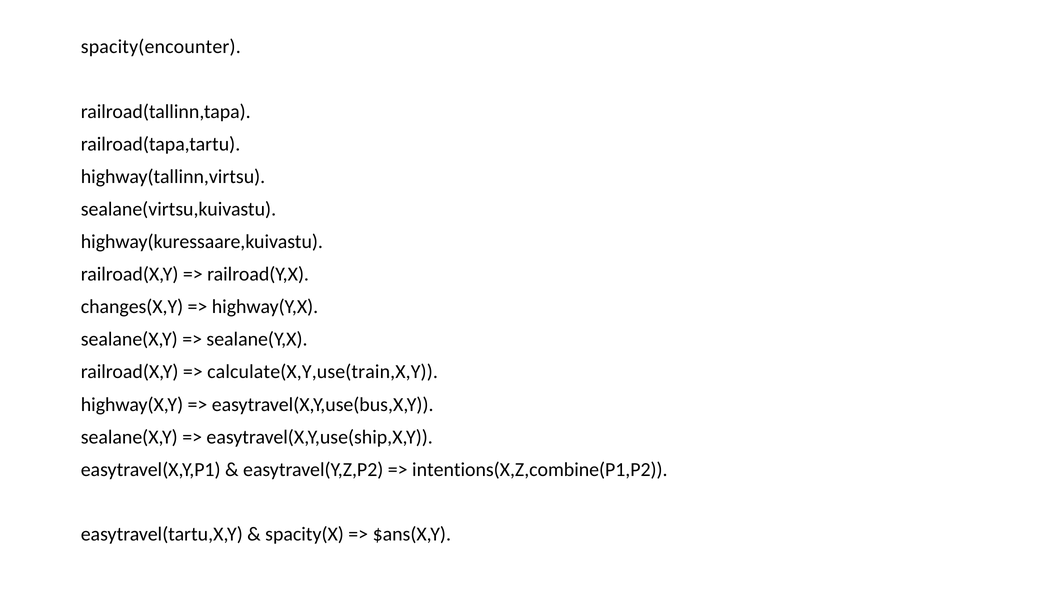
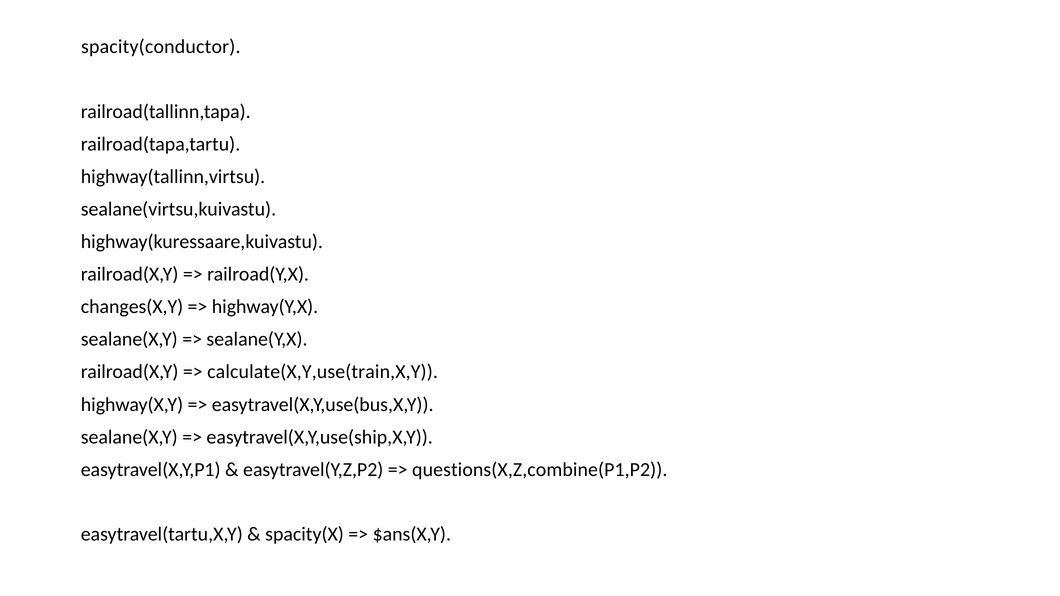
spacity(encounter: spacity(encounter -> spacity(conductor
intentions(X,Z,combine(P1,P2: intentions(X,Z,combine(P1,P2 -> questions(X,Z,combine(P1,P2
